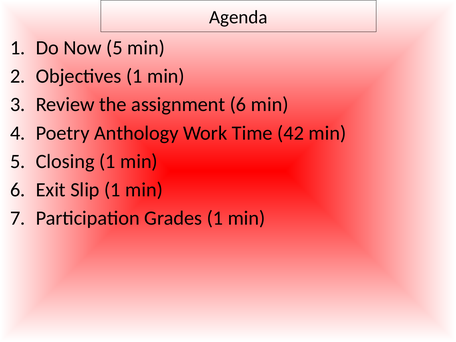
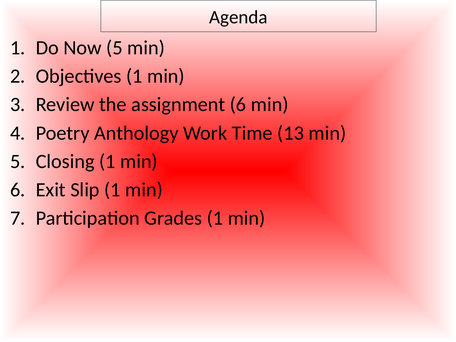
42: 42 -> 13
